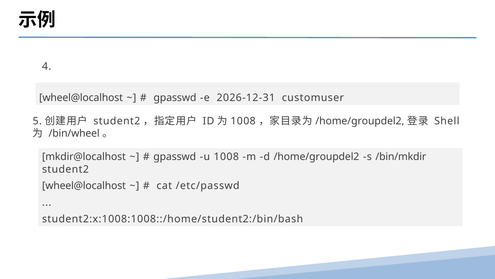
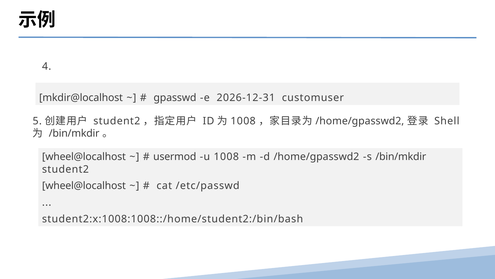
wheel@localhost at (81, 97): wheel@localhost -> mkdir@localhost
/home/groupdel2 at (360, 121): /home/groupdel2 -> /home/gpasswd2
/bin/wheel at (74, 133): /bin/wheel -> /bin/mkdir
mkdir@localhost at (84, 157): mkdir@localhost -> wheel@localhost
gpasswd at (175, 157): gpasswd -> usermod
d /home/groupdel2: /home/groupdel2 -> /home/gpasswd2
